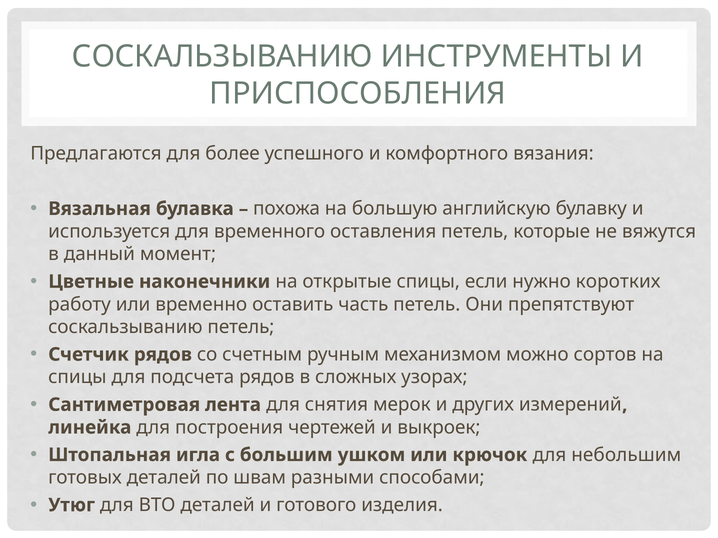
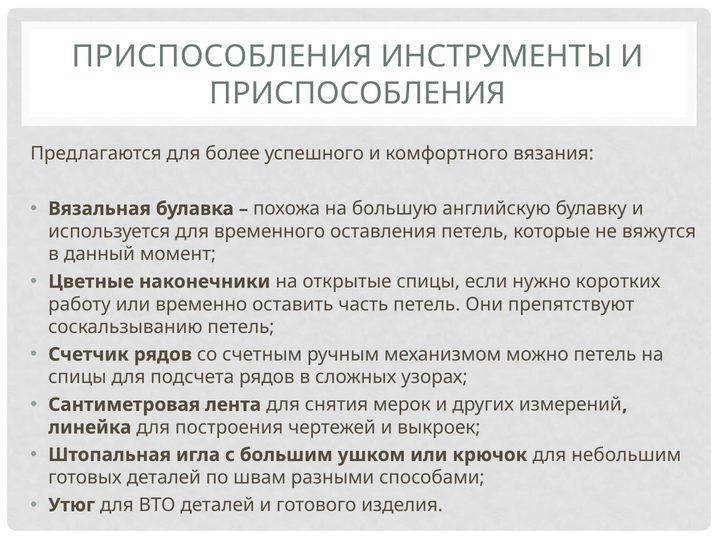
СОСКАЛЬЗЫВАНИЮ at (222, 56): СОСКАЛЬЗЫВАНИЮ -> ПРИСПОСОБЛЕНИЯ
можно сортов: сортов -> петель
